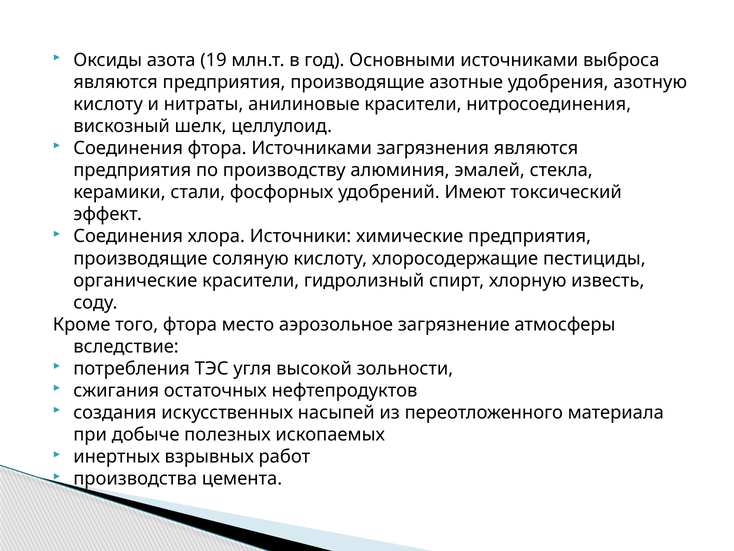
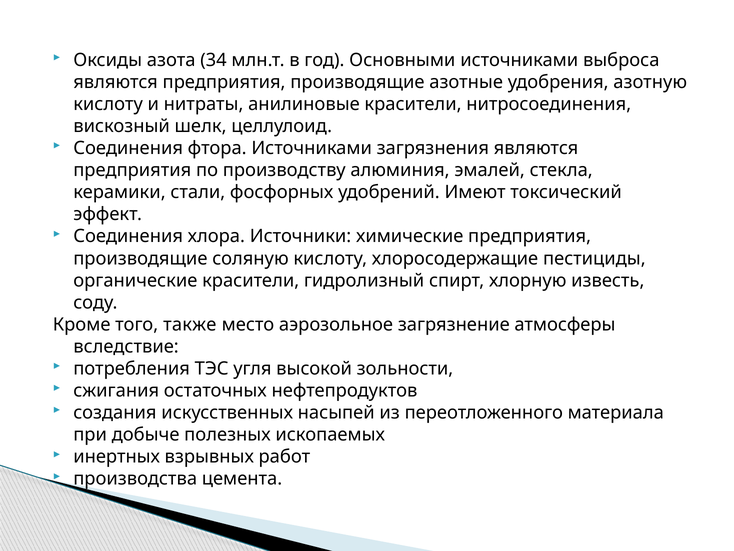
19: 19 -> 34
того фтора: фтора -> также
